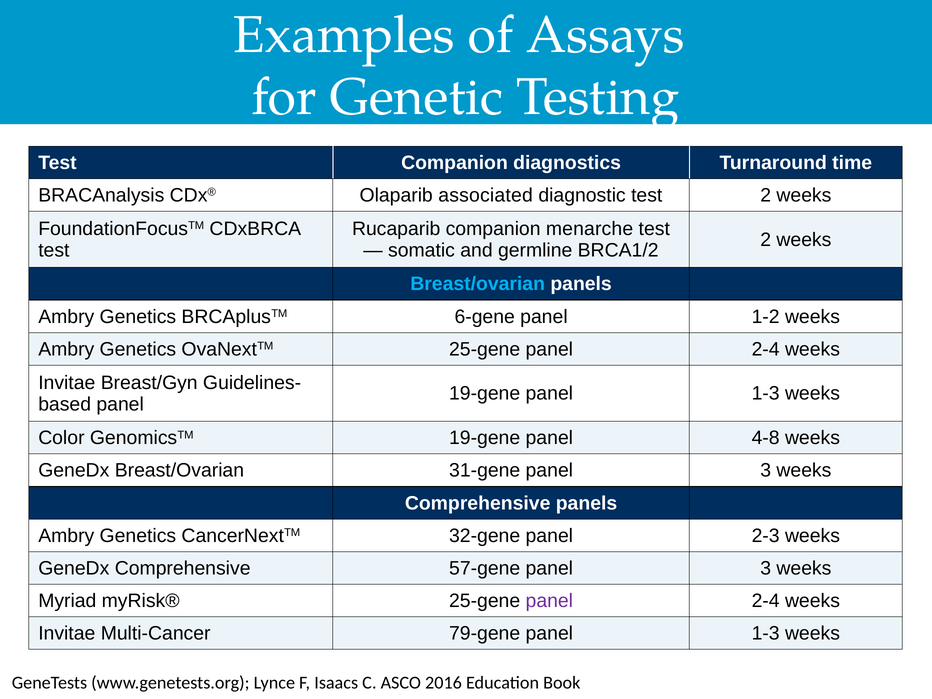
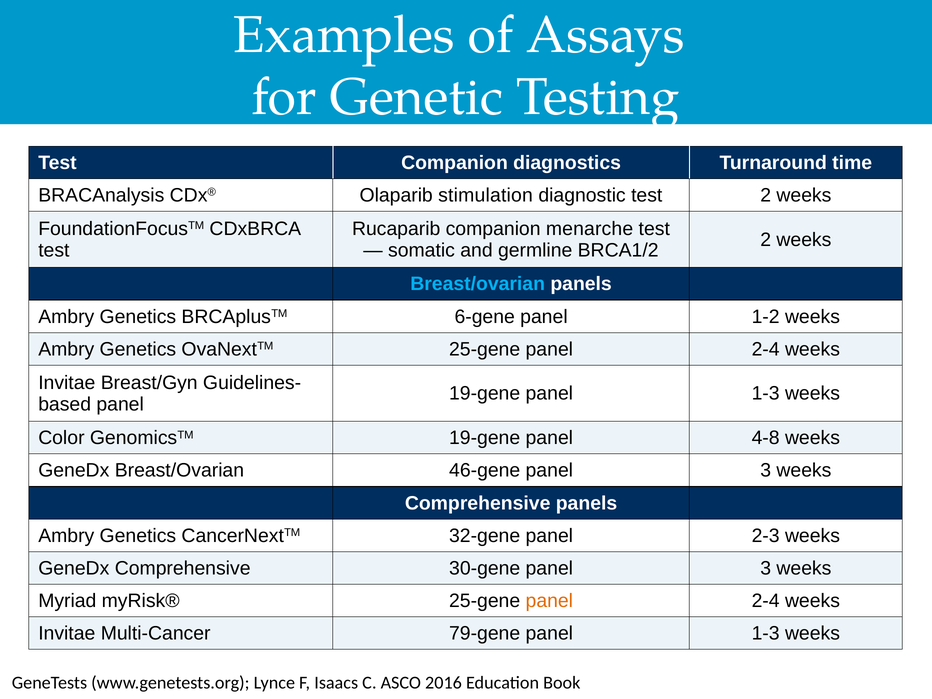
associated: associated -> stimulation
31-gene: 31-gene -> 46-gene
57-gene: 57-gene -> 30-gene
panel at (549, 601) colour: purple -> orange
